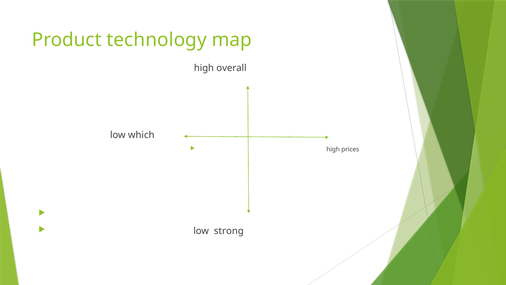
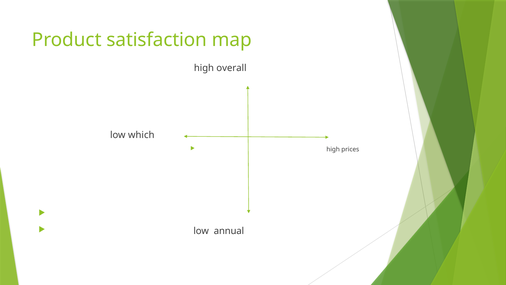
technology: technology -> satisfaction
strong: strong -> annual
